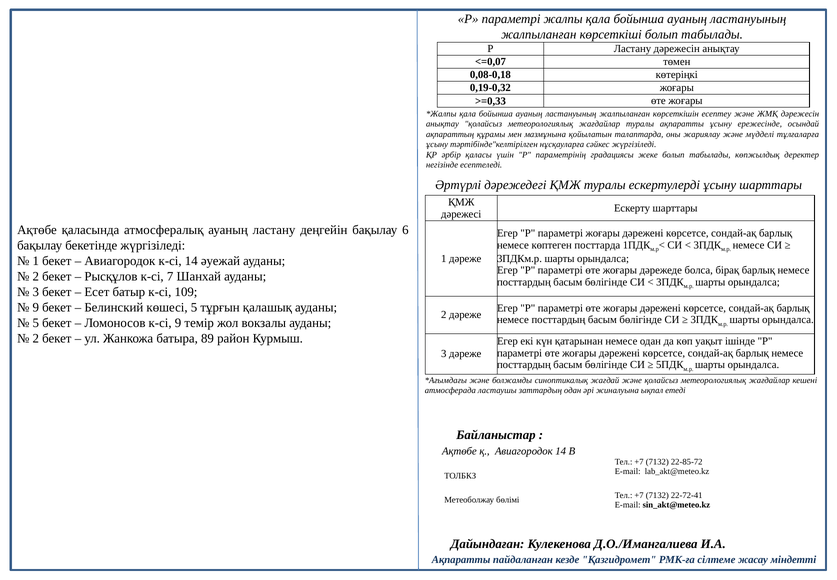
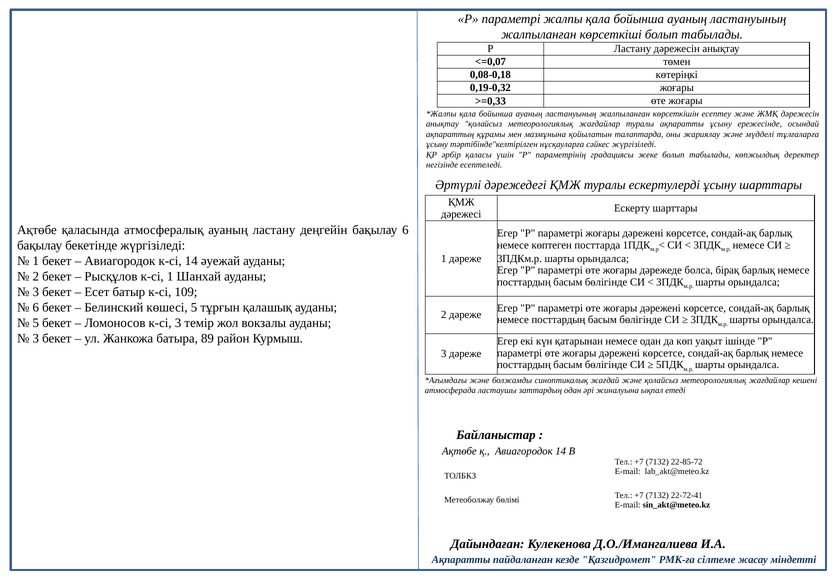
к-сі 7: 7 -> 1
9 at (36, 307): 9 -> 6
к-сі 9: 9 -> 3
2 at (36, 338): 2 -> 3
